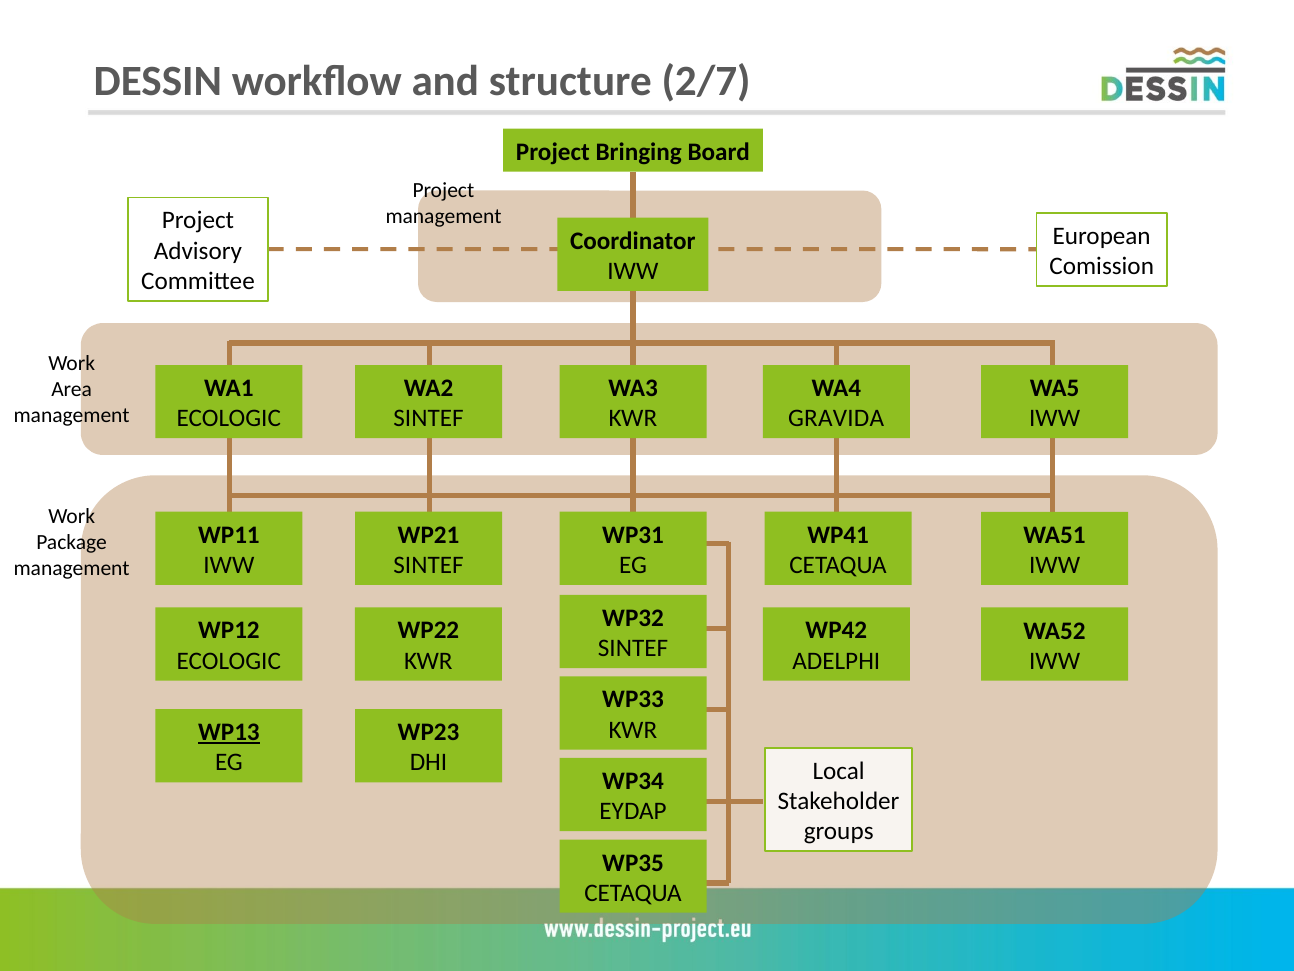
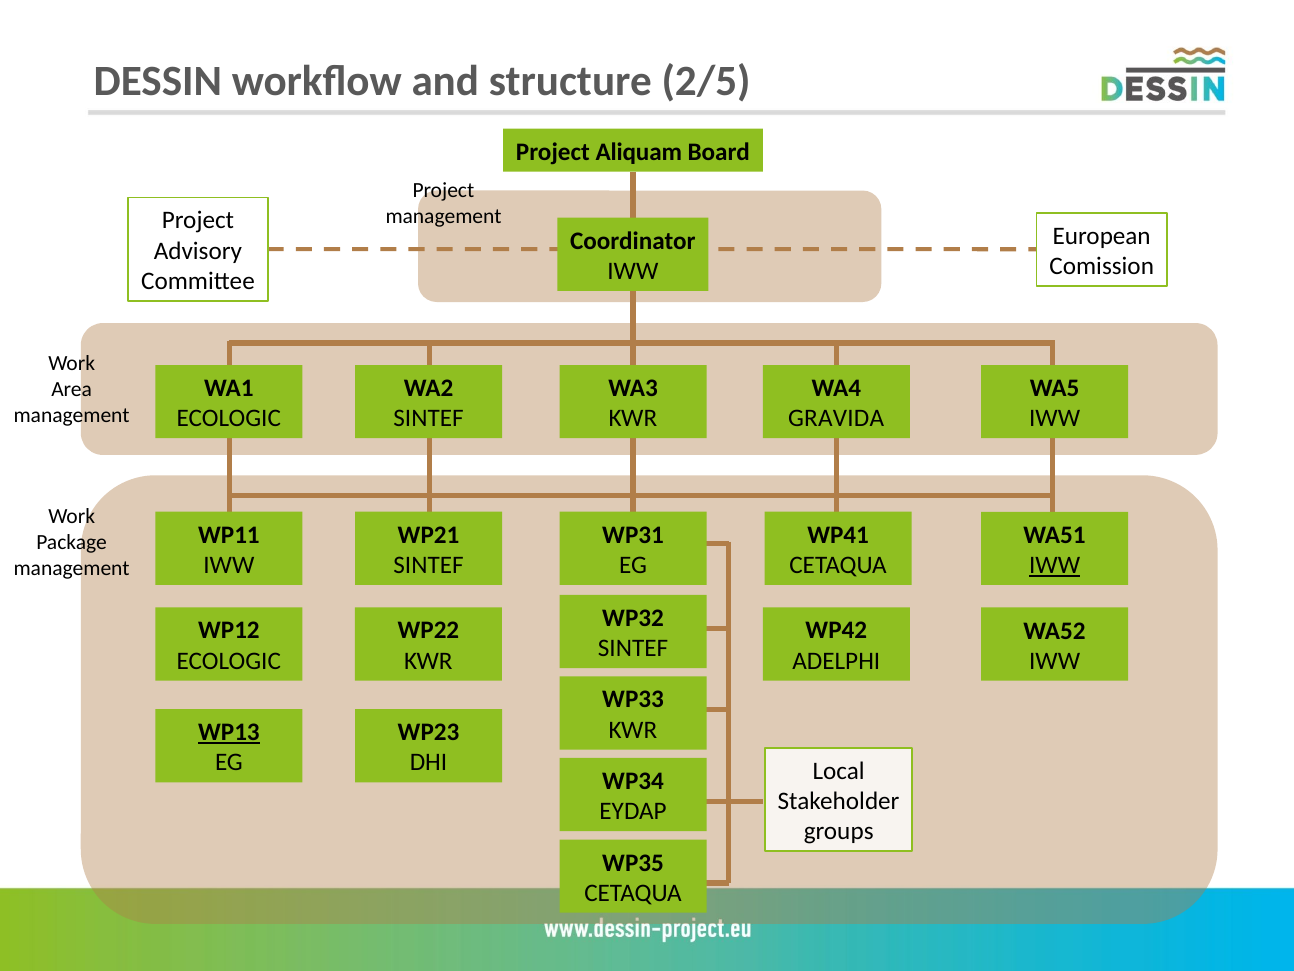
2/7: 2/7 -> 2/5
Bringing: Bringing -> Aliquam
IWW at (1055, 565) underline: none -> present
